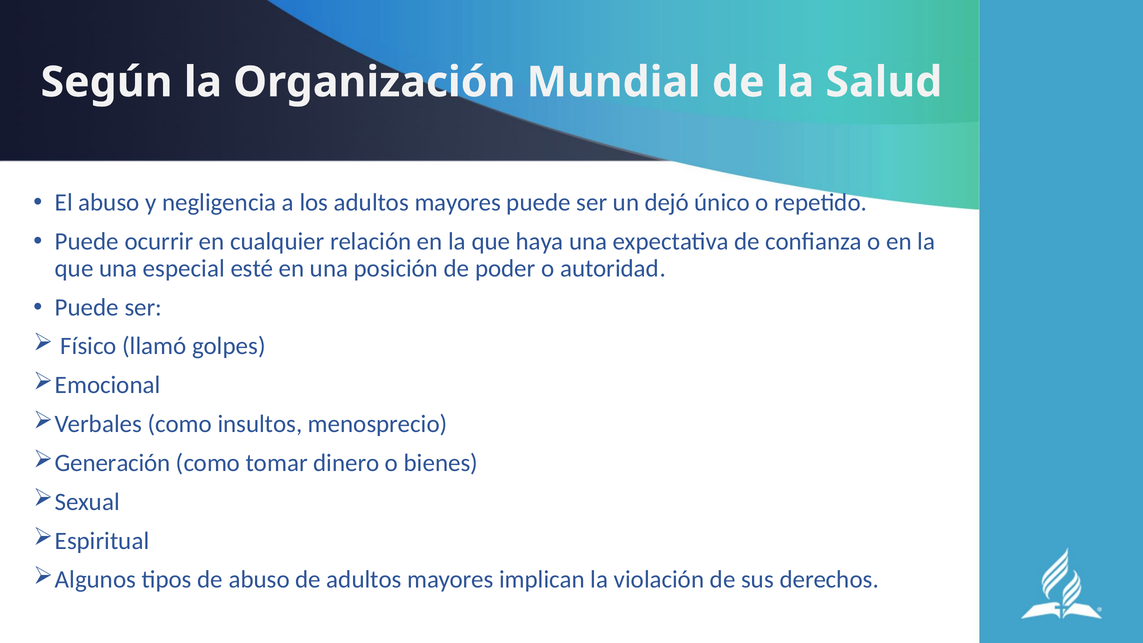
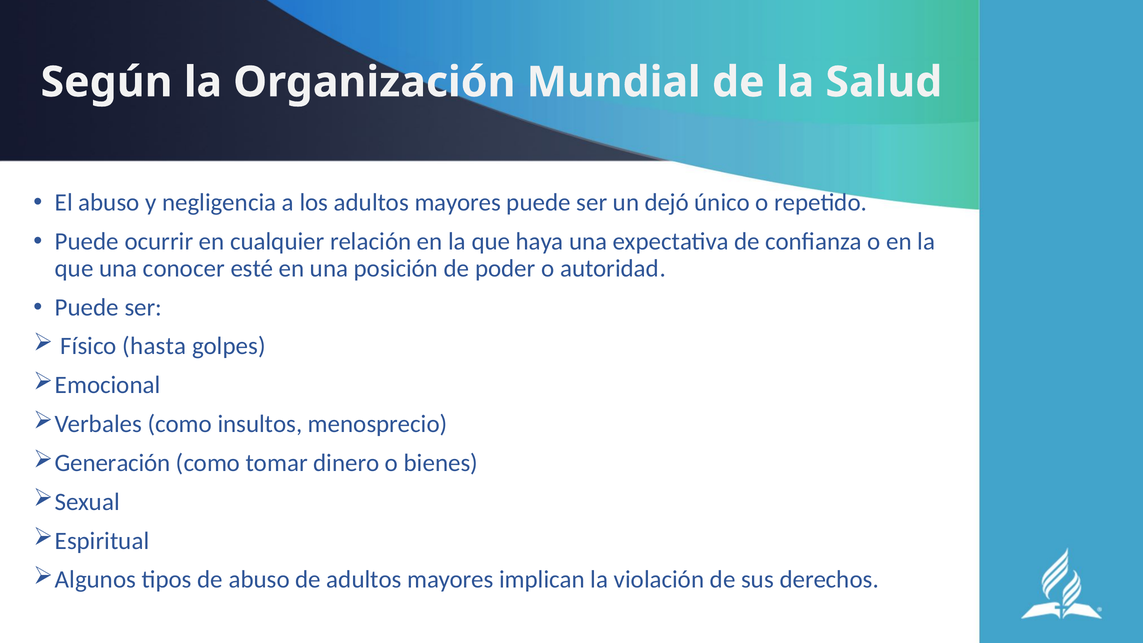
especial: especial -> conocer
llamó: llamó -> hasta
